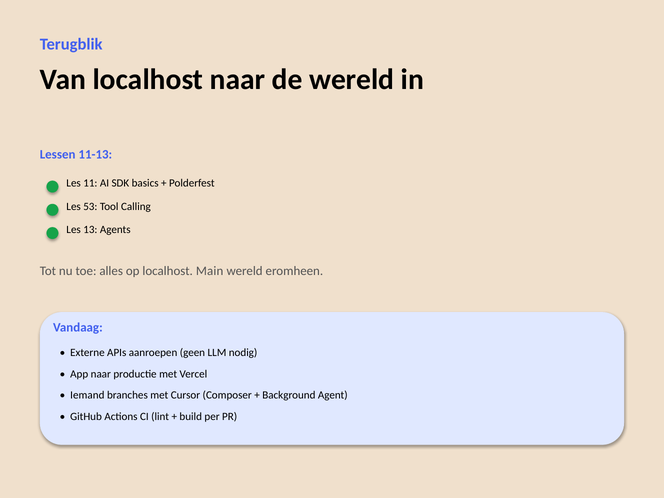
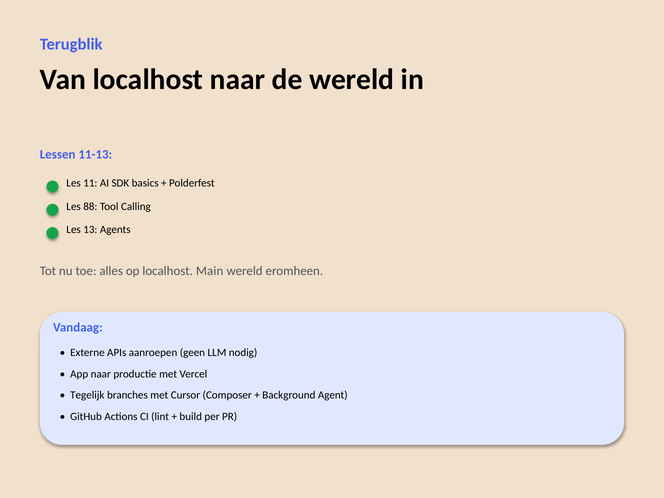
53: 53 -> 88
Iemand: Iemand -> Tegelijk
